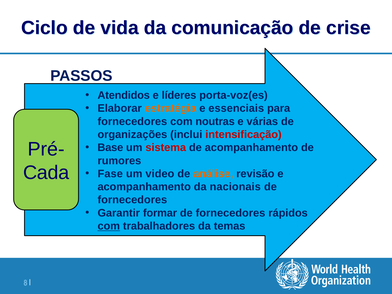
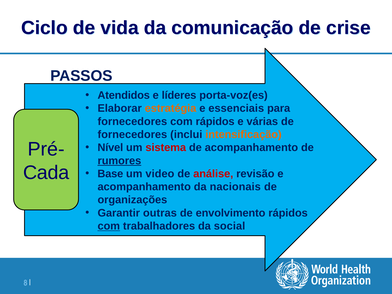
com noutras: noutras -> rápidos
organizações at (132, 135): organizações -> fornecedores
intensificação colour: red -> orange
Base: Base -> Nível
rumores underline: none -> present
Fase: Fase -> Base
análise colour: orange -> red
fornecedores at (132, 200): fornecedores -> organizações
formar: formar -> outras
fornecedores at (230, 213): fornecedores -> envolvimento
temas: temas -> social
